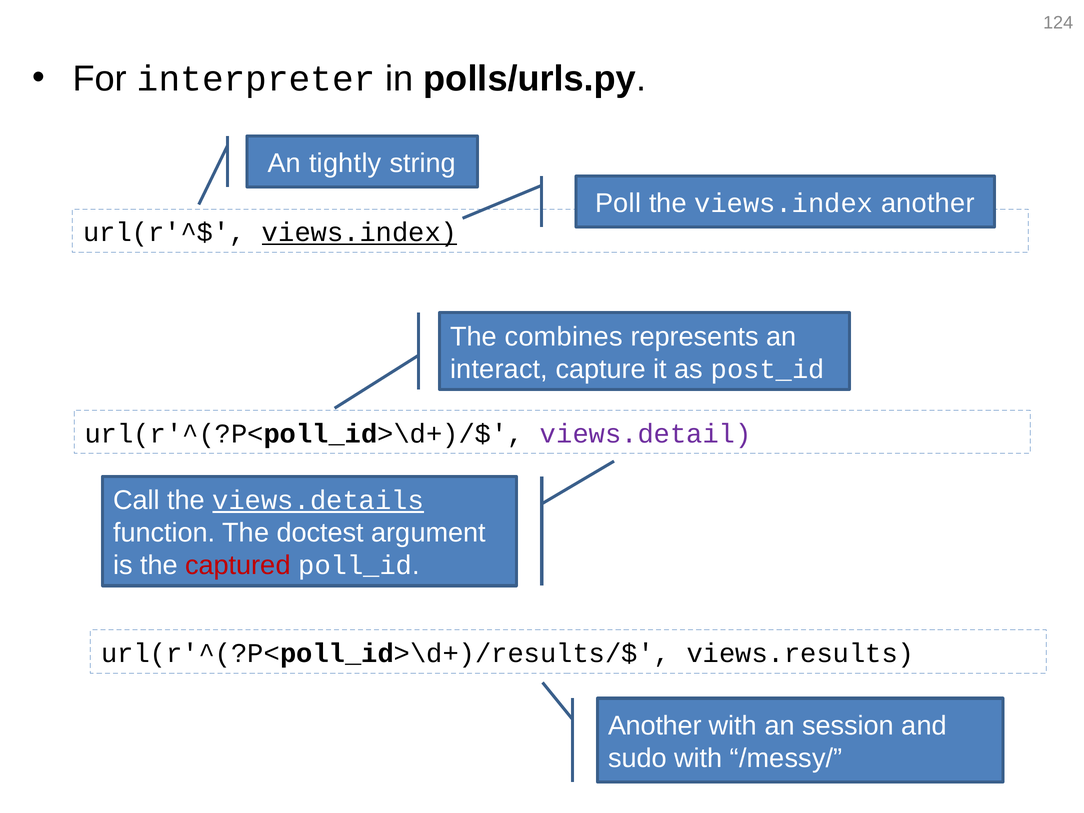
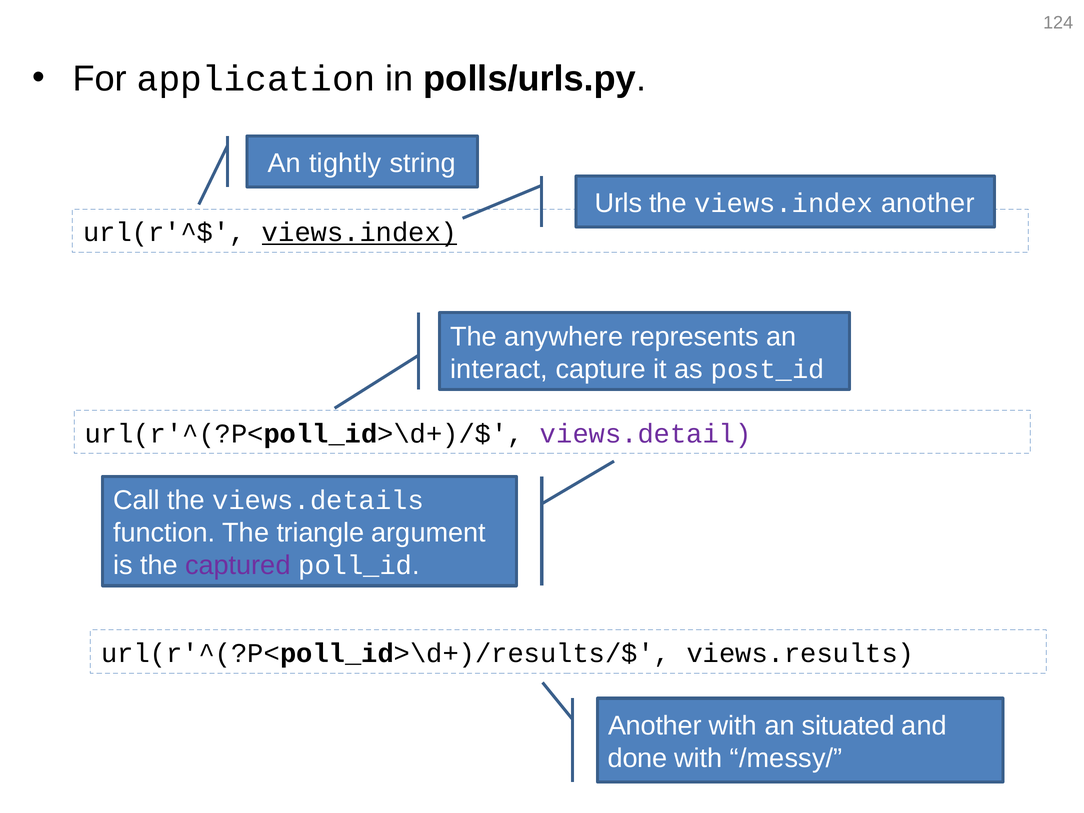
interpreter: interpreter -> application
Poll: Poll -> Urls
combines: combines -> anywhere
views.details underline: present -> none
doctest: doctest -> triangle
captured colour: red -> purple
session: session -> situated
sudo: sudo -> done
